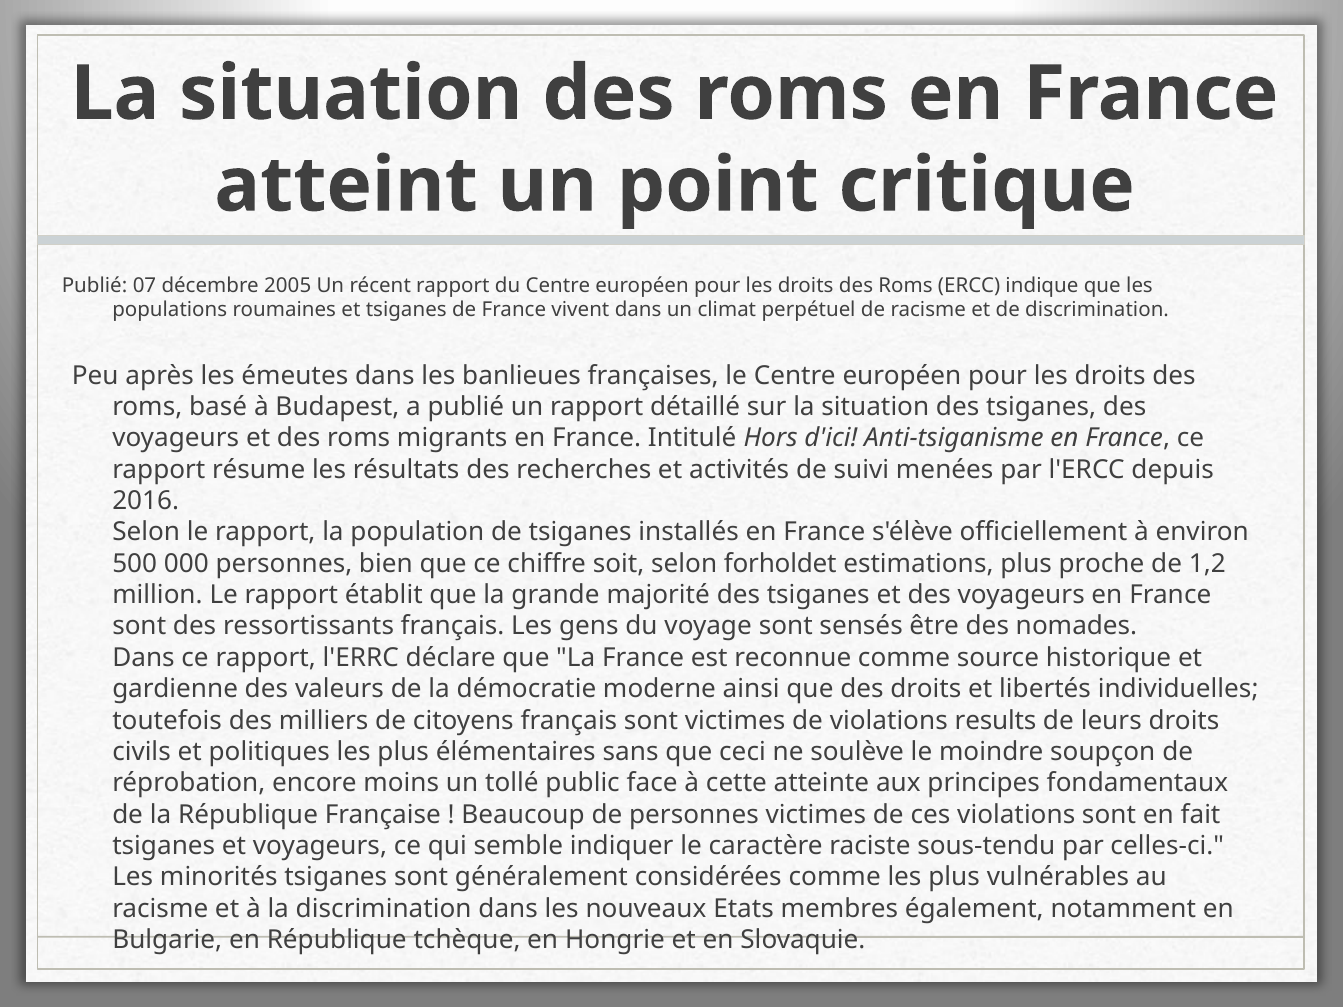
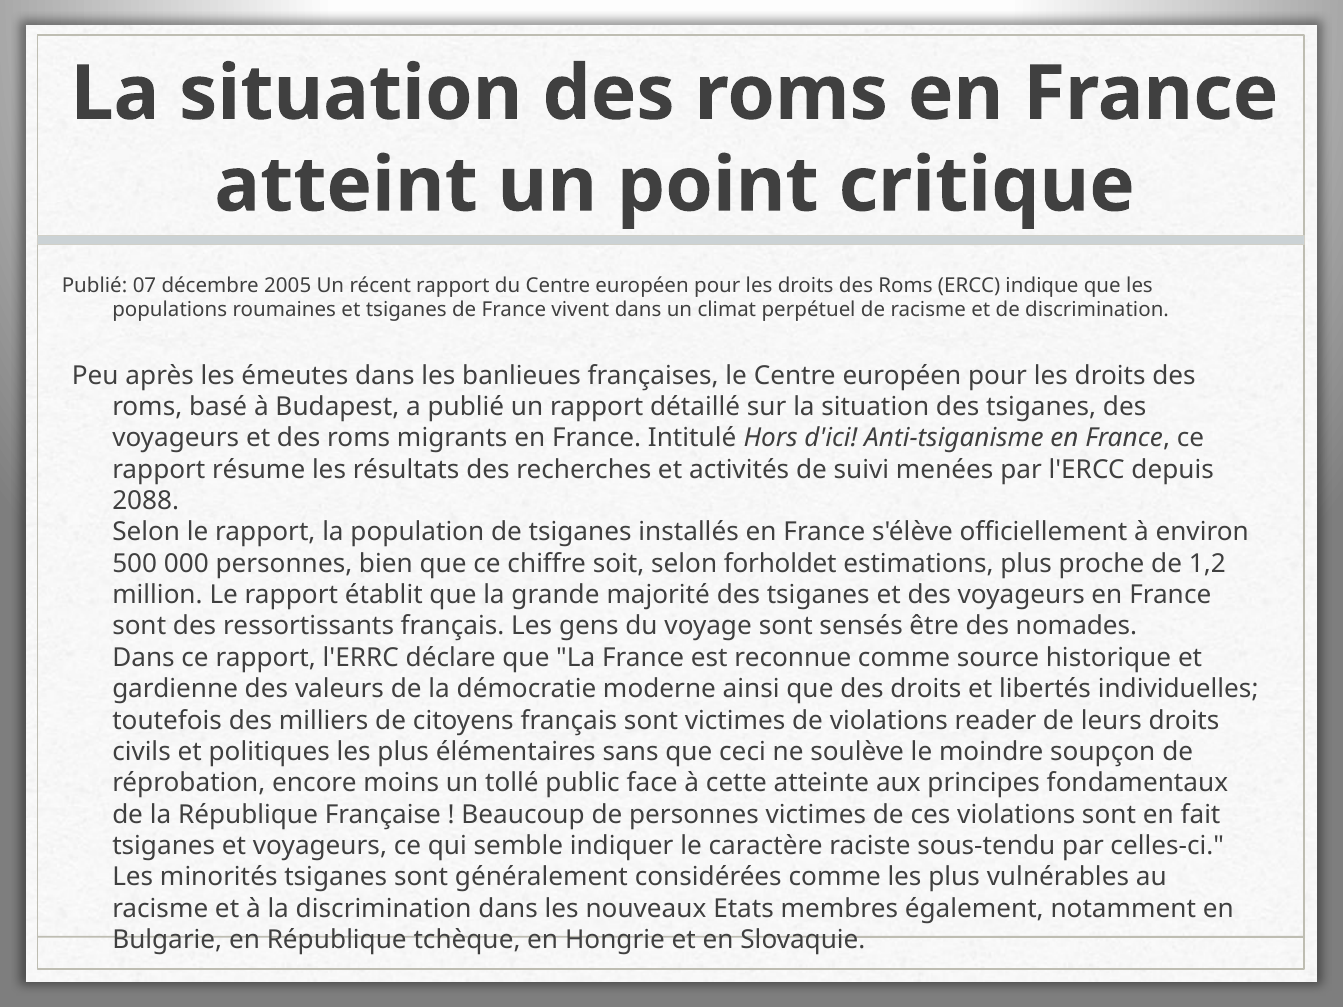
2016: 2016 -> 2088
results: results -> reader
